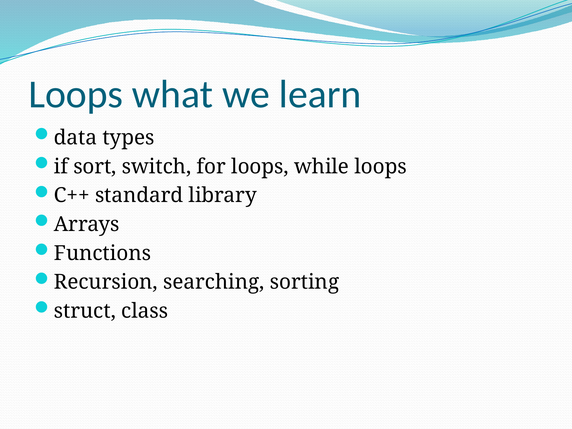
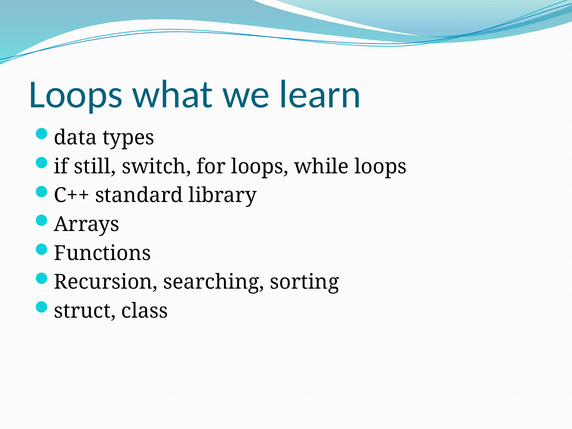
sort: sort -> still
